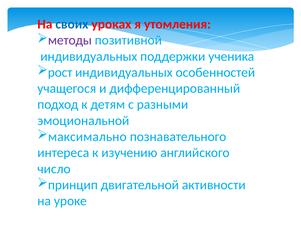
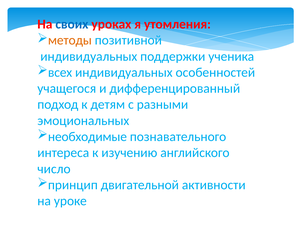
методы colour: purple -> orange
рост: рост -> всех
эмоциональной: эмоциональной -> эмоциональных
максимально: максимально -> необходимые
